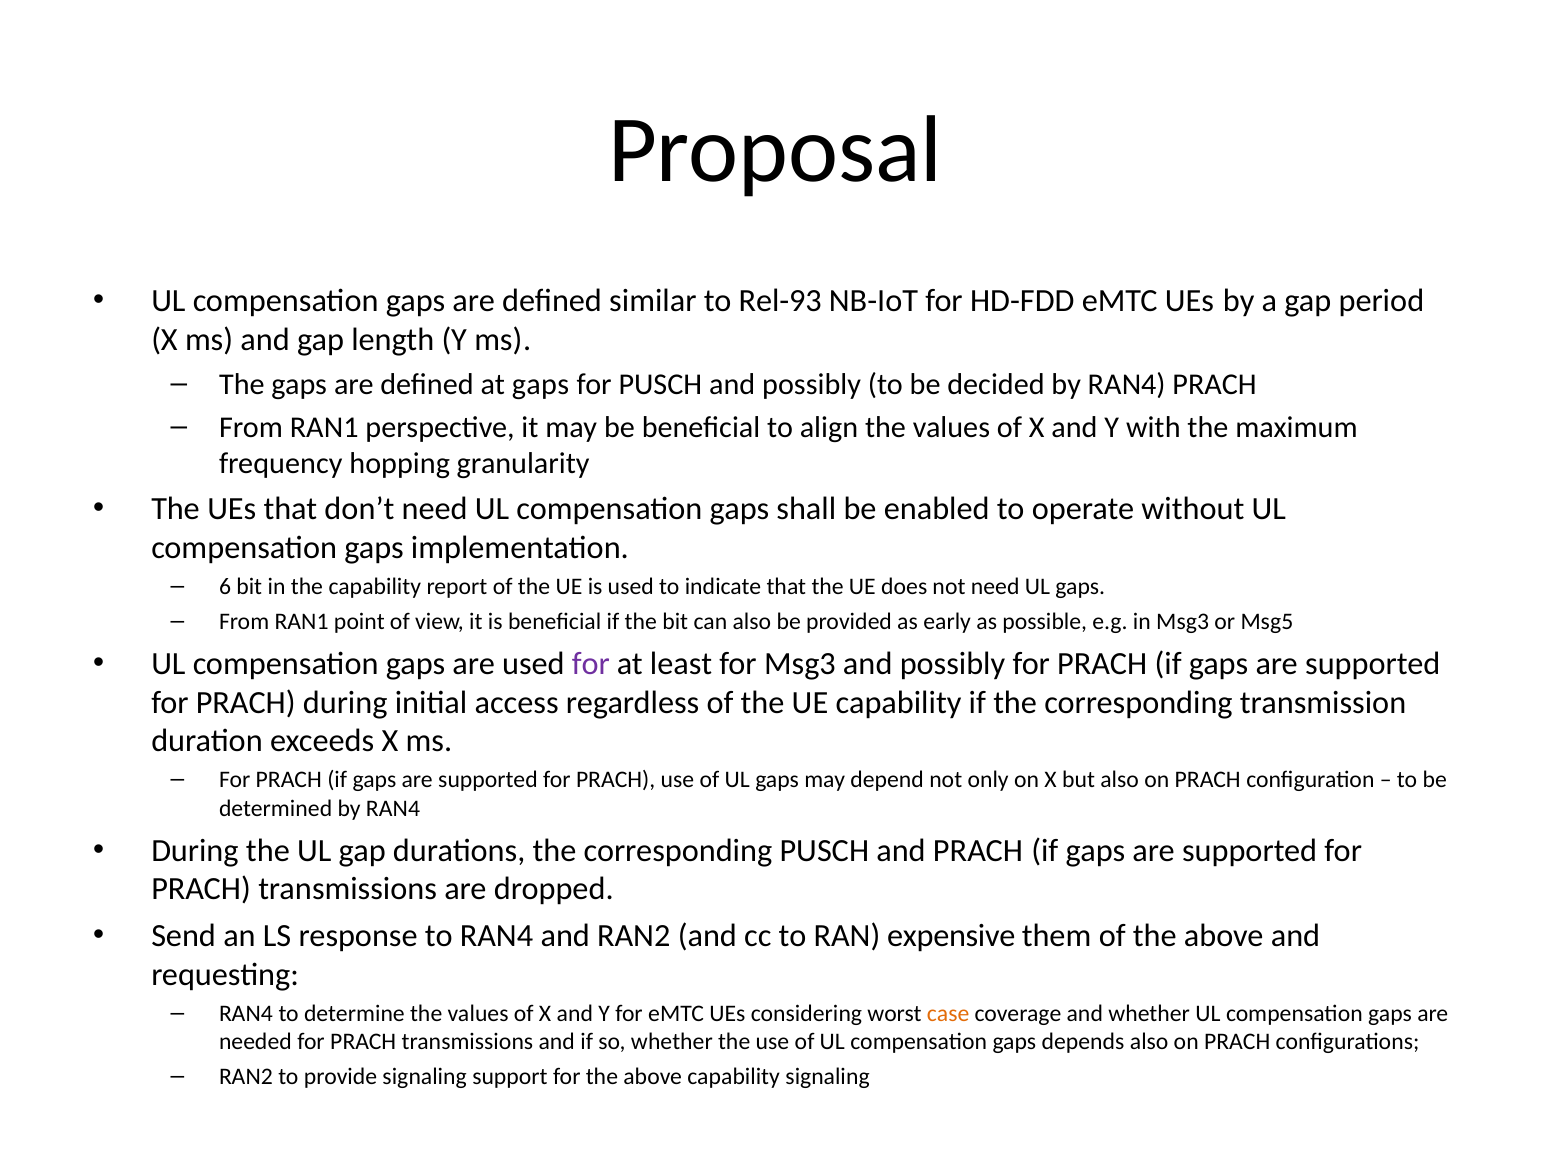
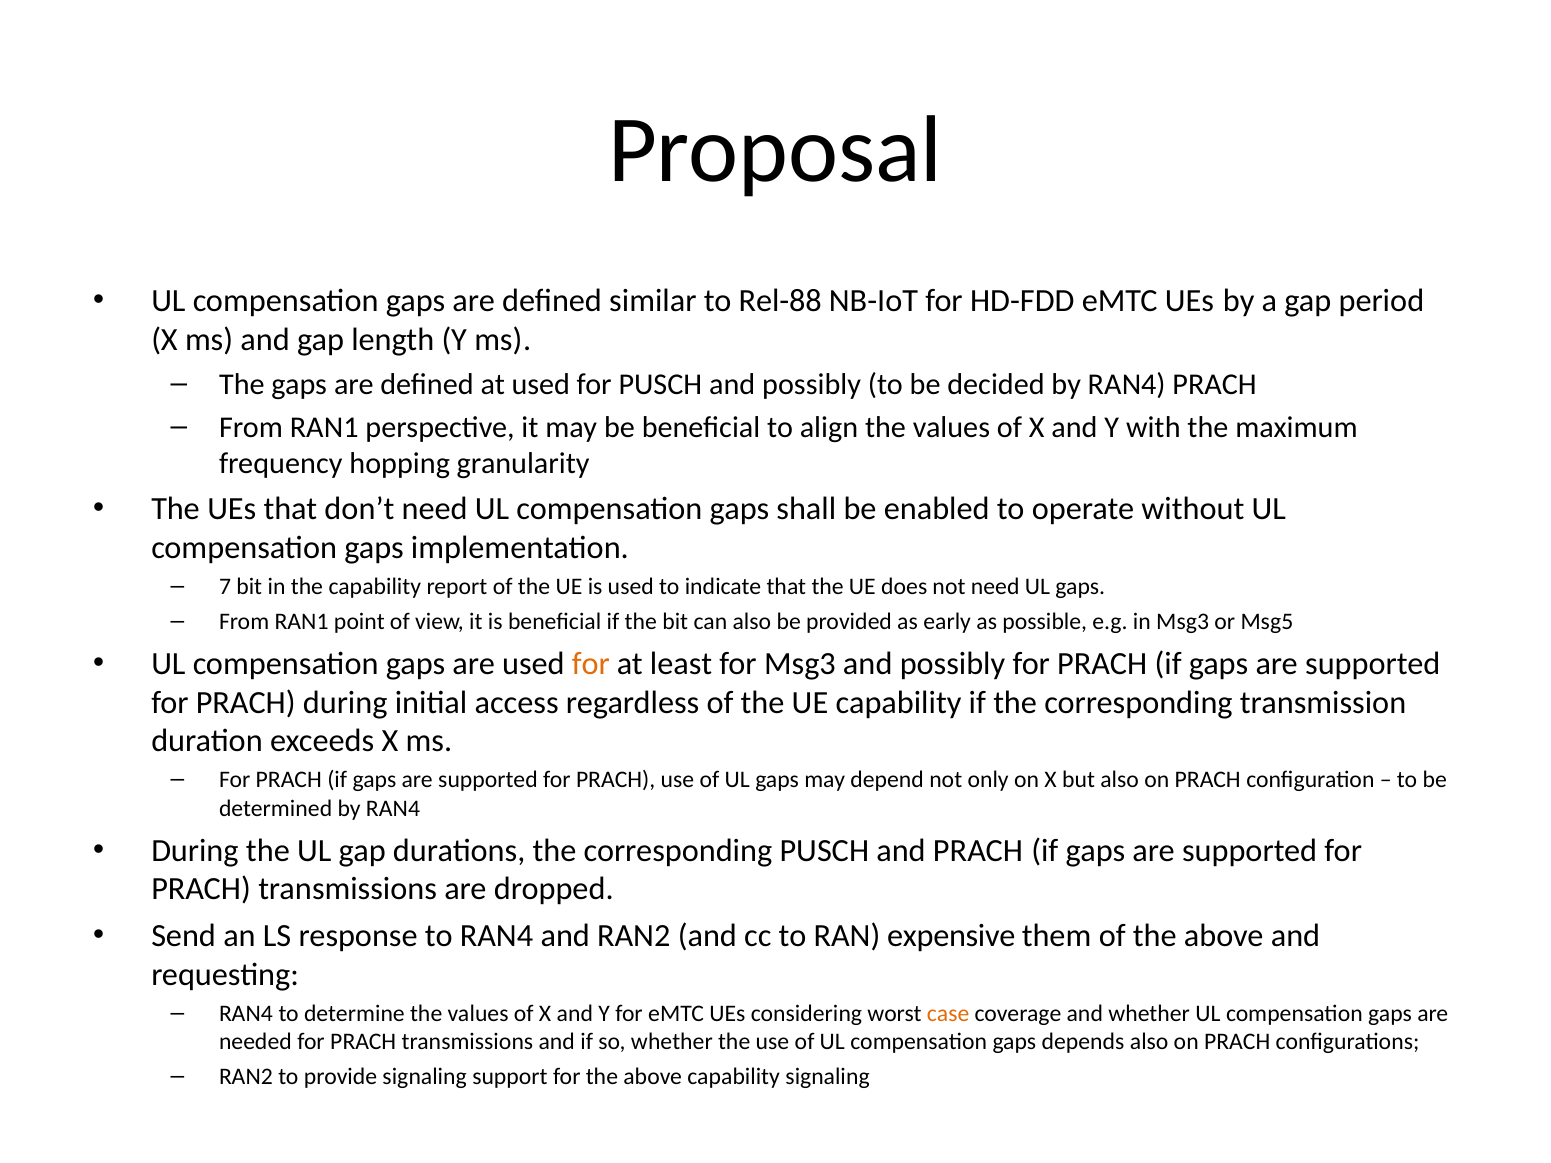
Rel-93: Rel-93 -> Rel-88
at gaps: gaps -> used
6: 6 -> 7
for at (591, 664) colour: purple -> orange
